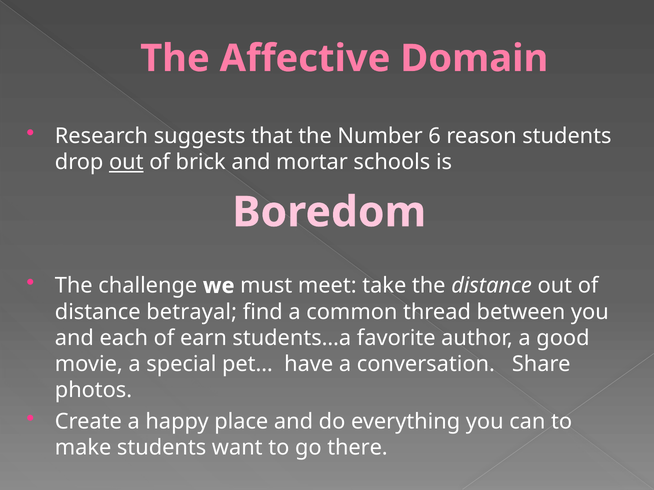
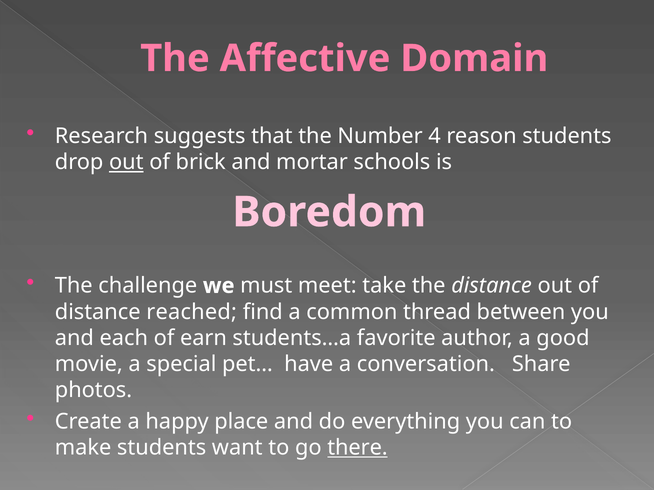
6: 6 -> 4
betrayal: betrayal -> reached
there underline: none -> present
